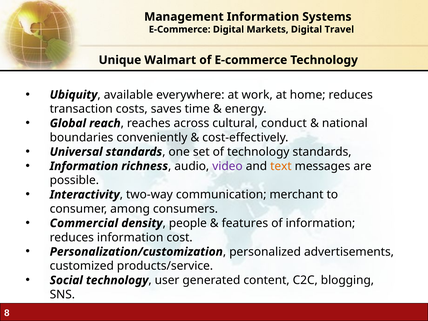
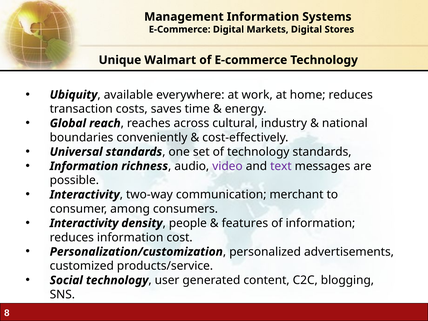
Travel: Travel -> Stores
conduct: conduct -> industry
text colour: orange -> purple
Commercial at (84, 223): Commercial -> Interactivity
